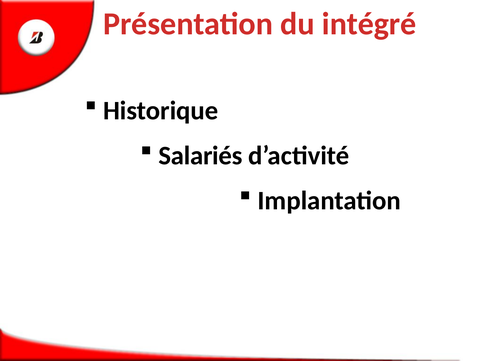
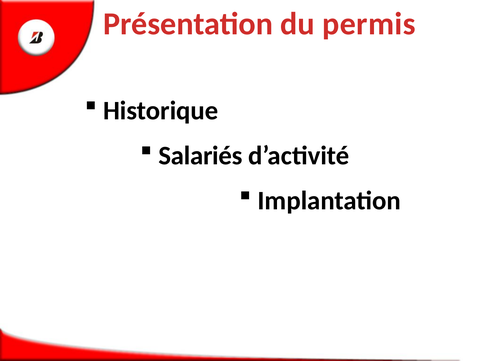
intégré: intégré -> permis
